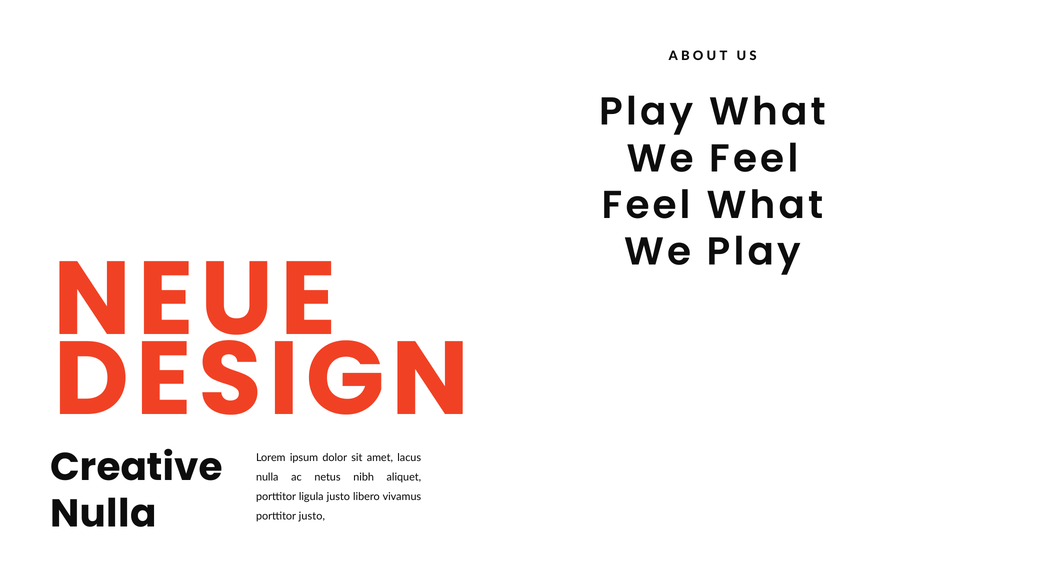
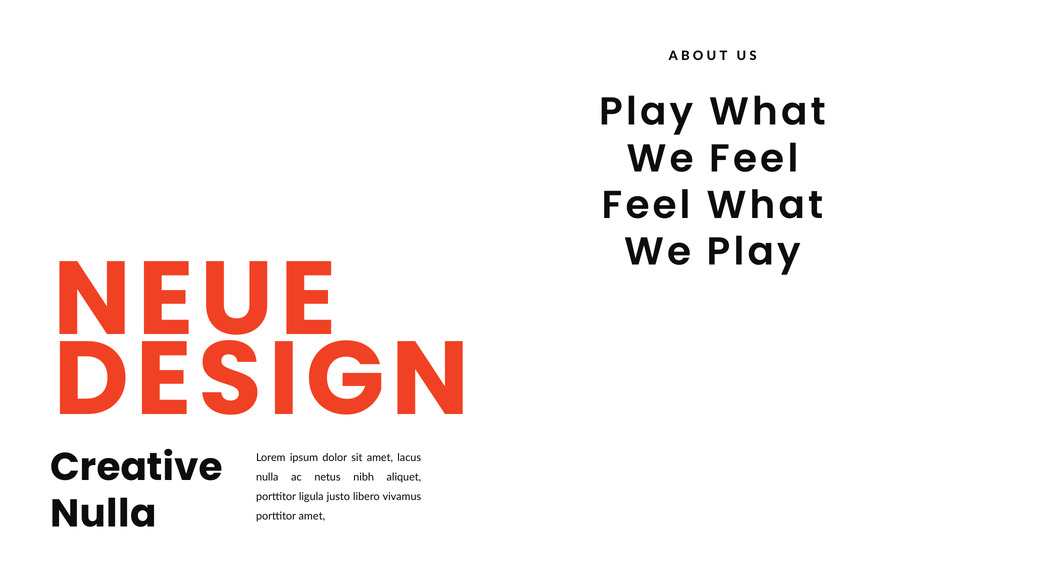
porttitor justo: justo -> amet
